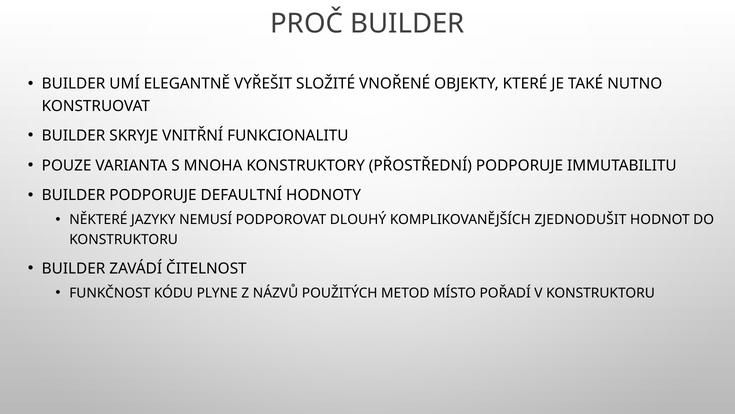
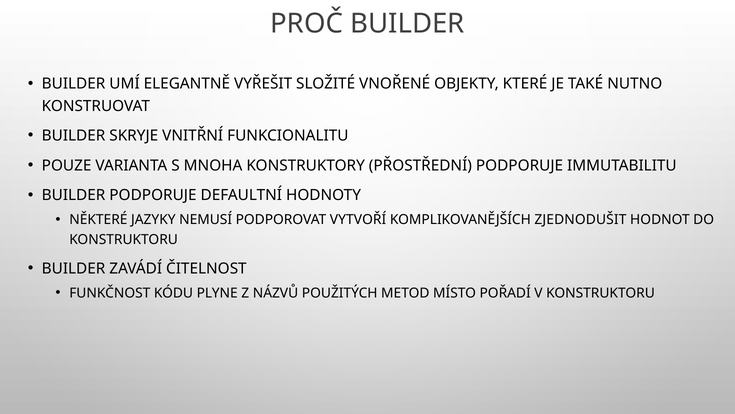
DLOUHÝ: DLOUHÝ -> VYTVOŘÍ
